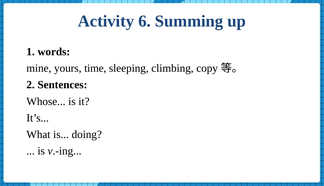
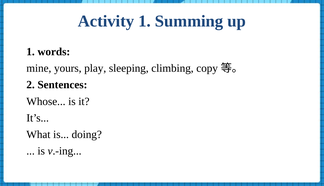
Activity 6: 6 -> 1
time: time -> play
